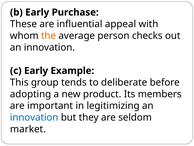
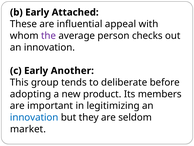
Purchase: Purchase -> Attached
the colour: orange -> purple
Example: Example -> Another
